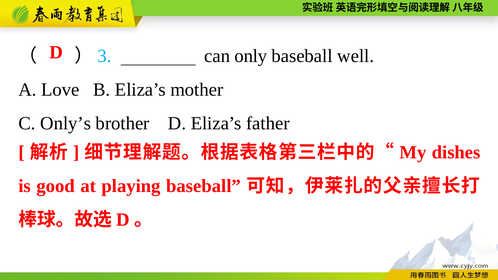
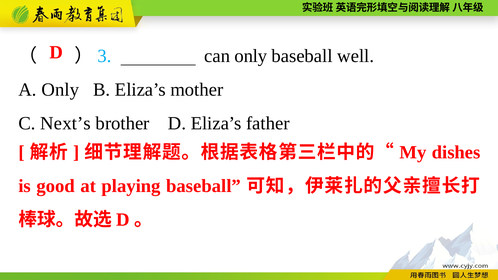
A Love: Love -> Only
Only’s: Only’s -> Next’s
